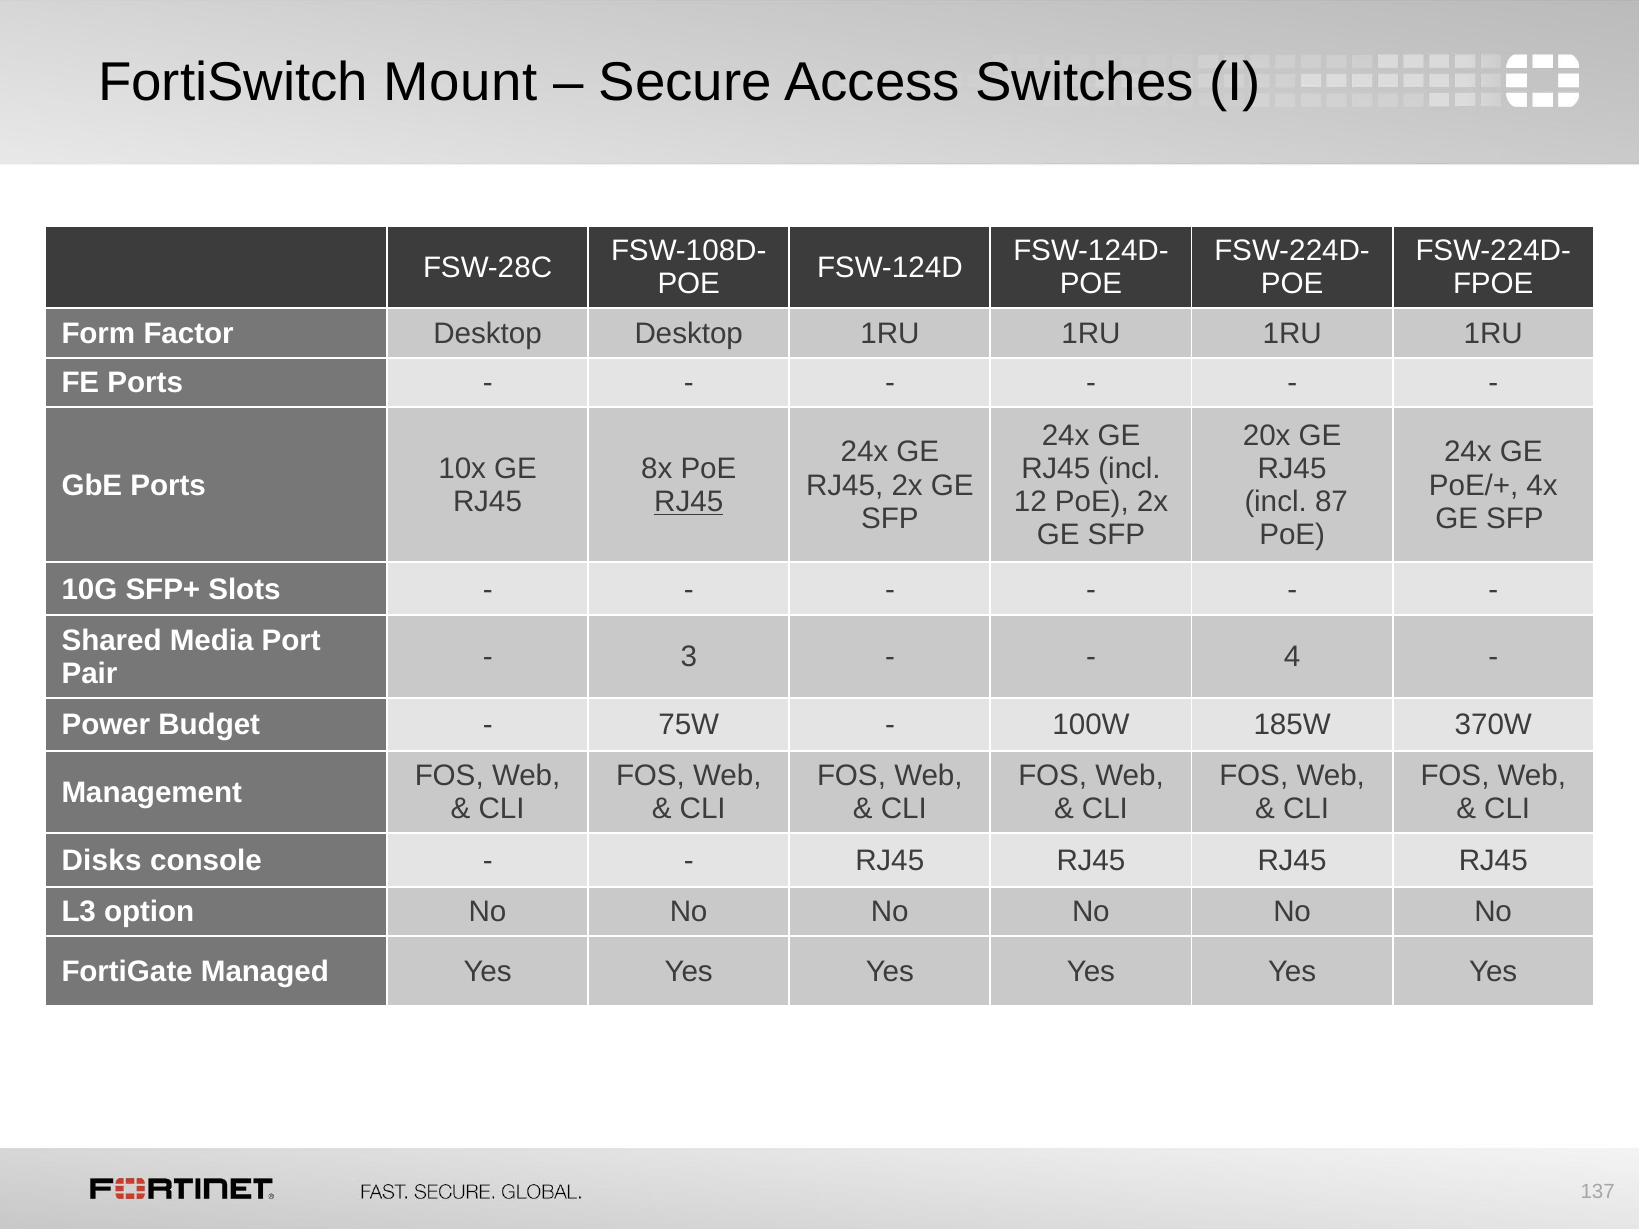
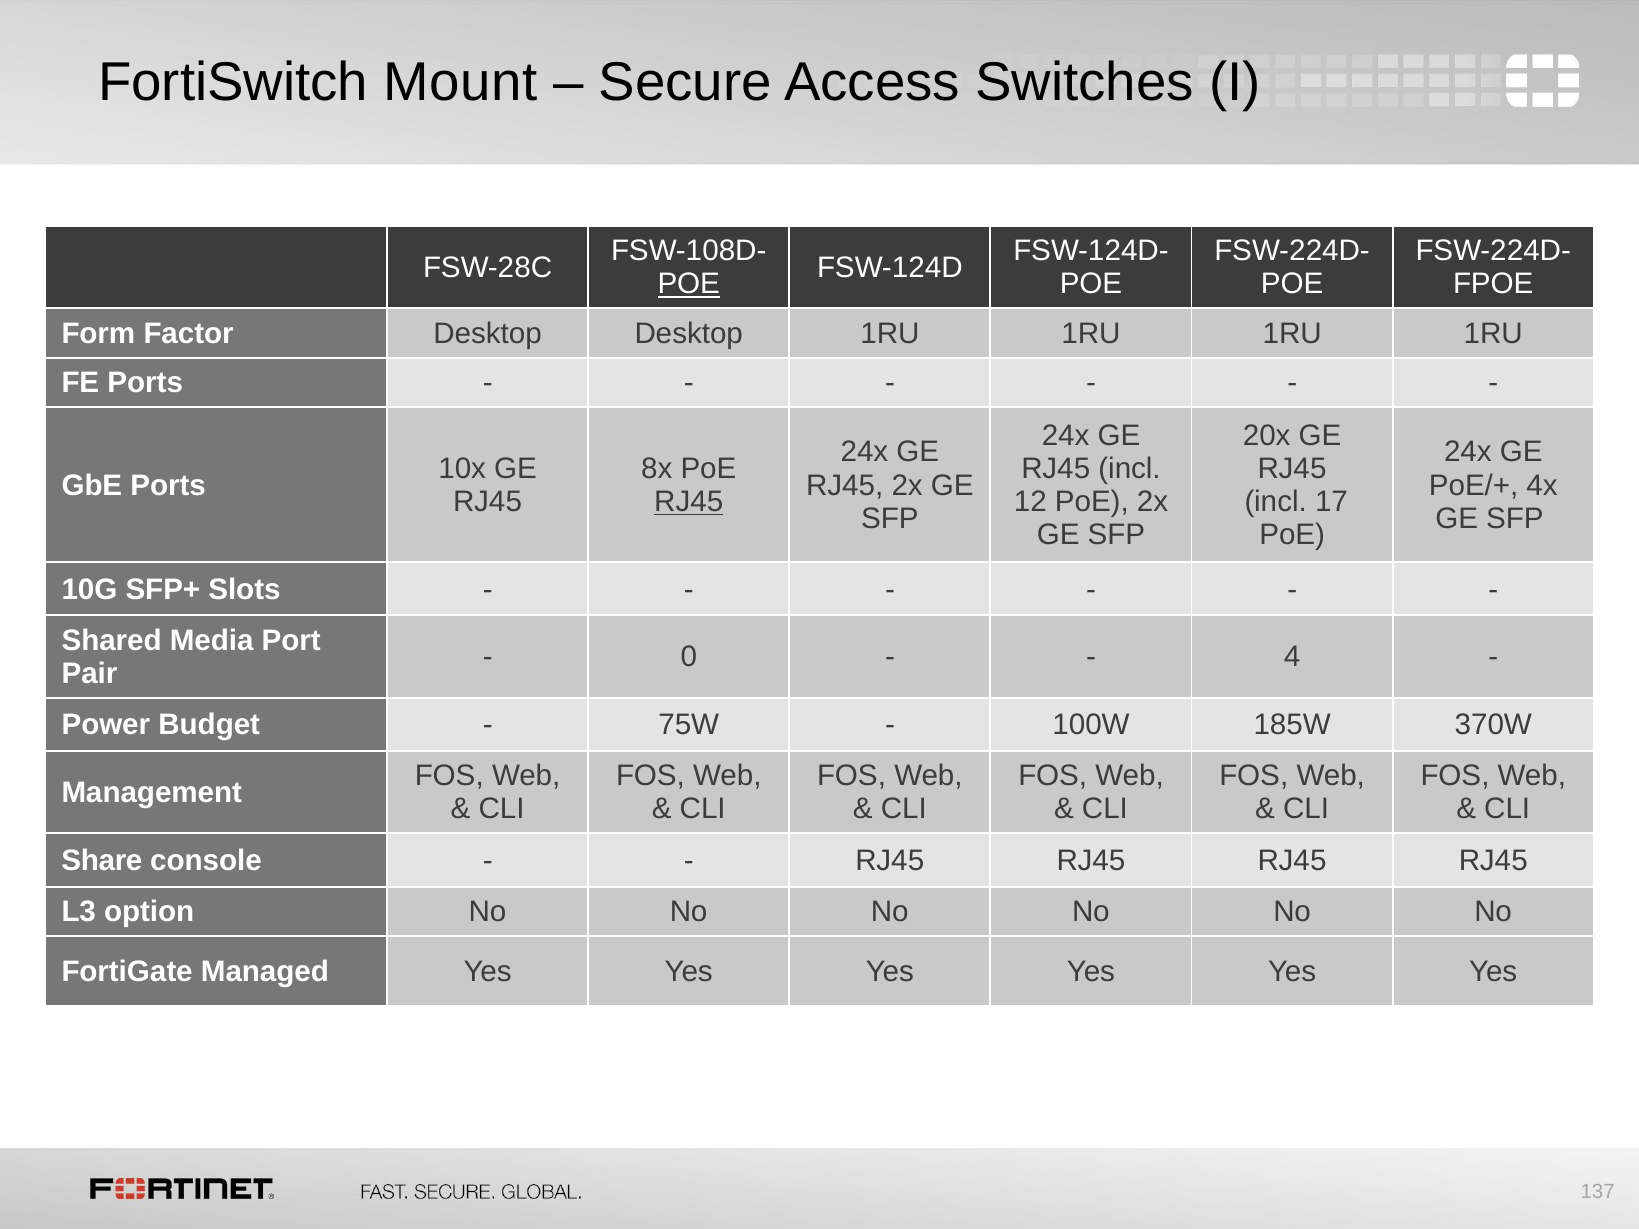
POE at (689, 284) underline: none -> present
87: 87 -> 17
3: 3 -> 0
Disks: Disks -> Share
